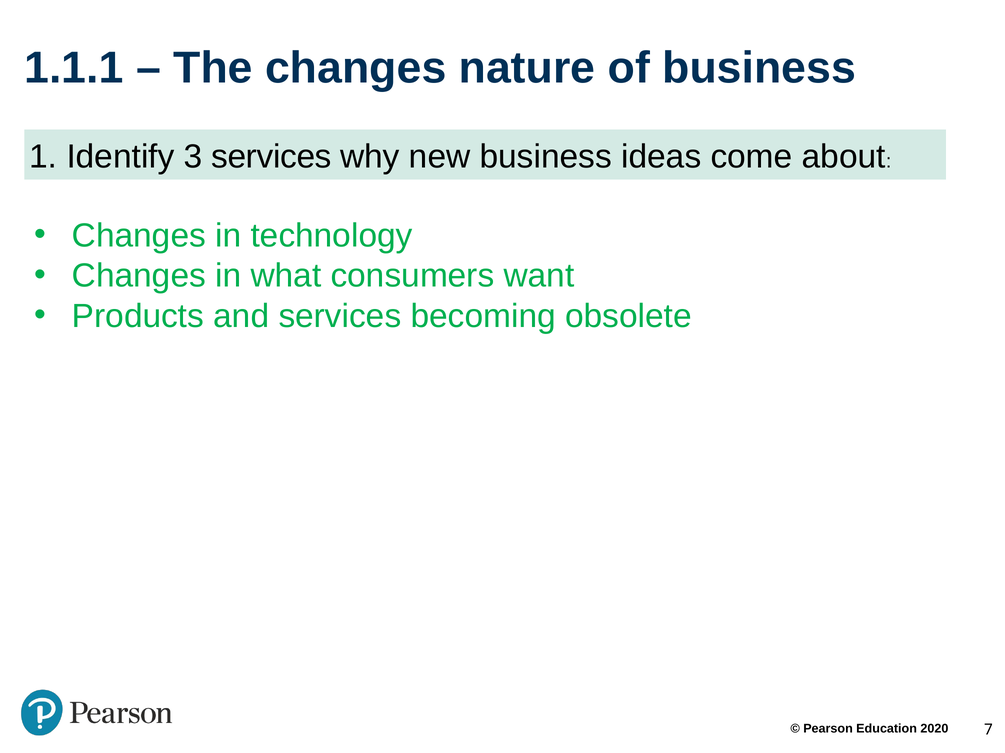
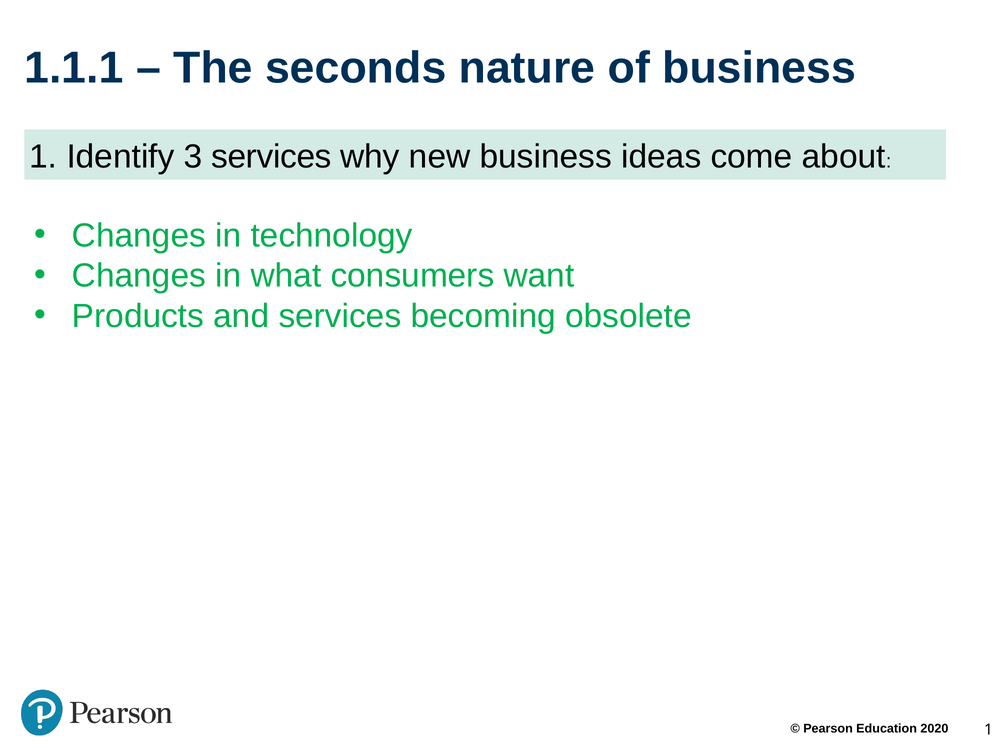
The changes: changes -> seconds
7 at (988, 730): 7 -> 1
